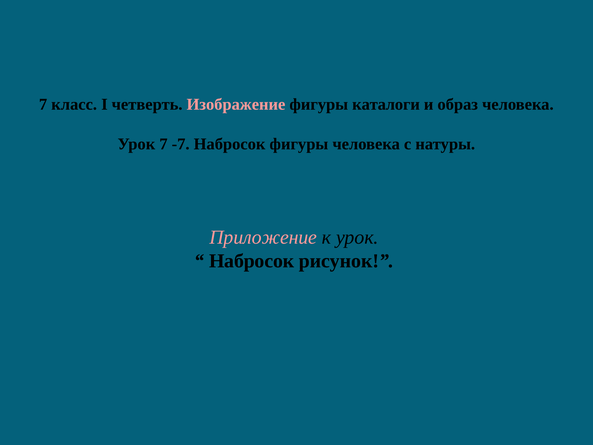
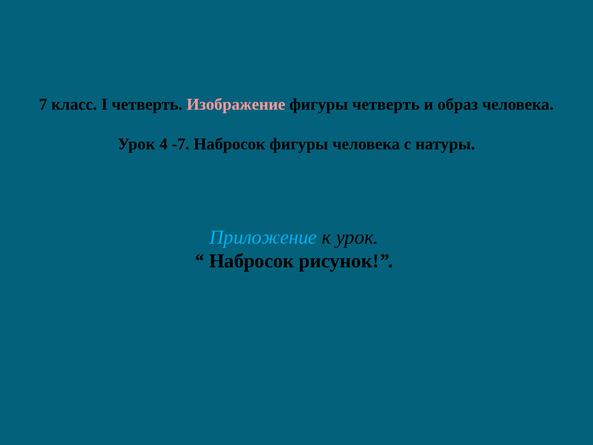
фигуры каталоги: каталоги -> четверть
Урок 7: 7 -> 4
Приложение colour: pink -> light blue
